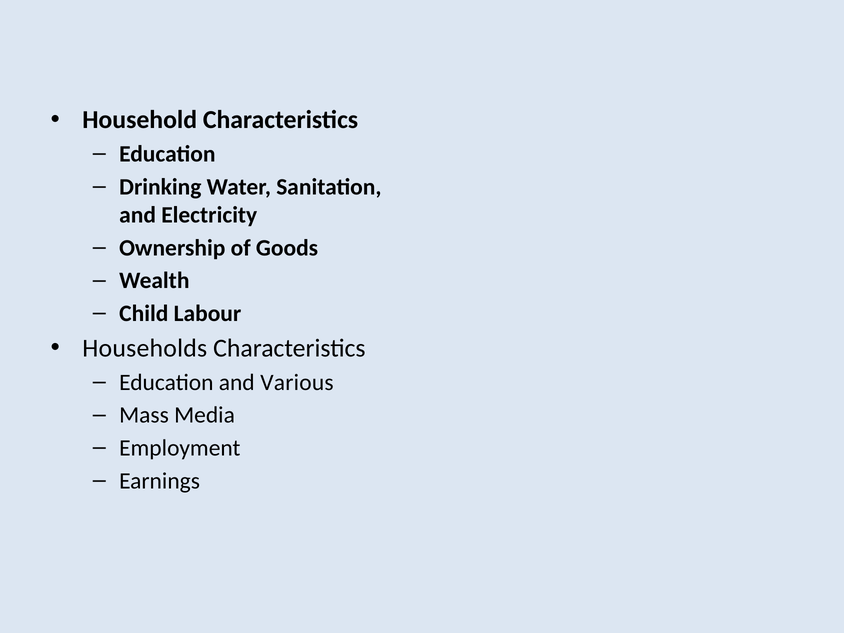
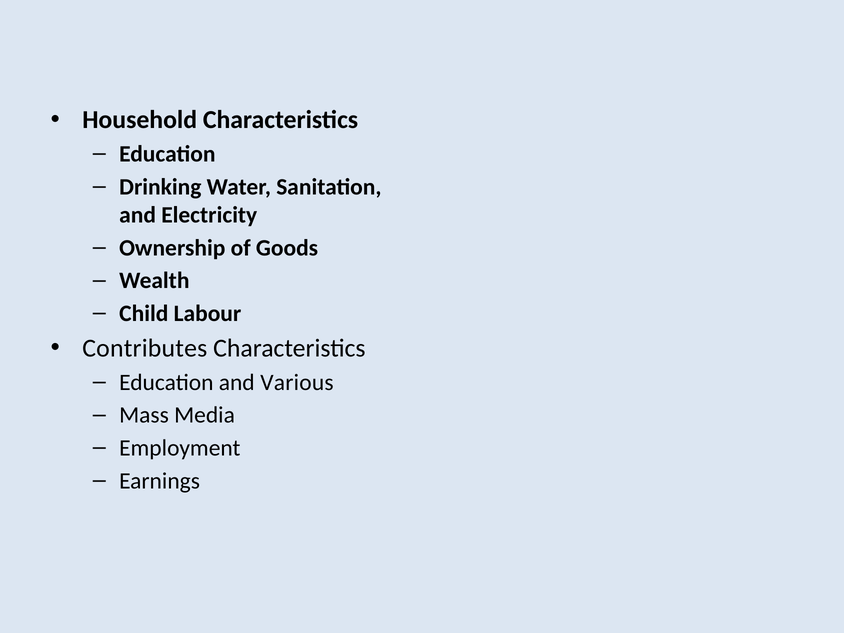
Households: Households -> Contributes
